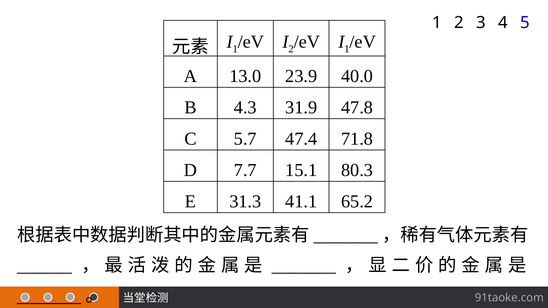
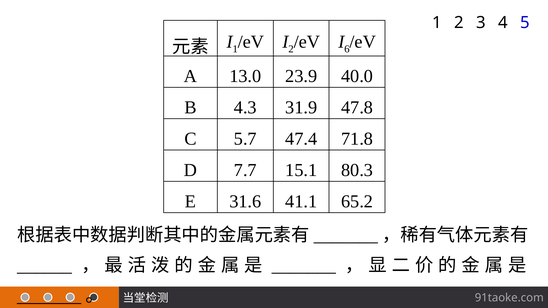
1 at (347, 49): 1 -> 6
31.3: 31.3 -> 31.6
